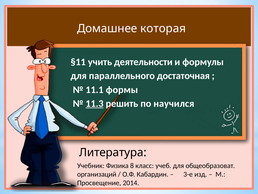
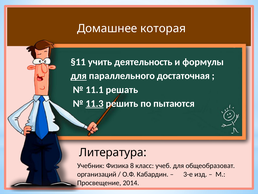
деятельности: деятельности -> деятельность
для at (79, 76) underline: none -> present
формы: формы -> решать
научился: научился -> пытаются
